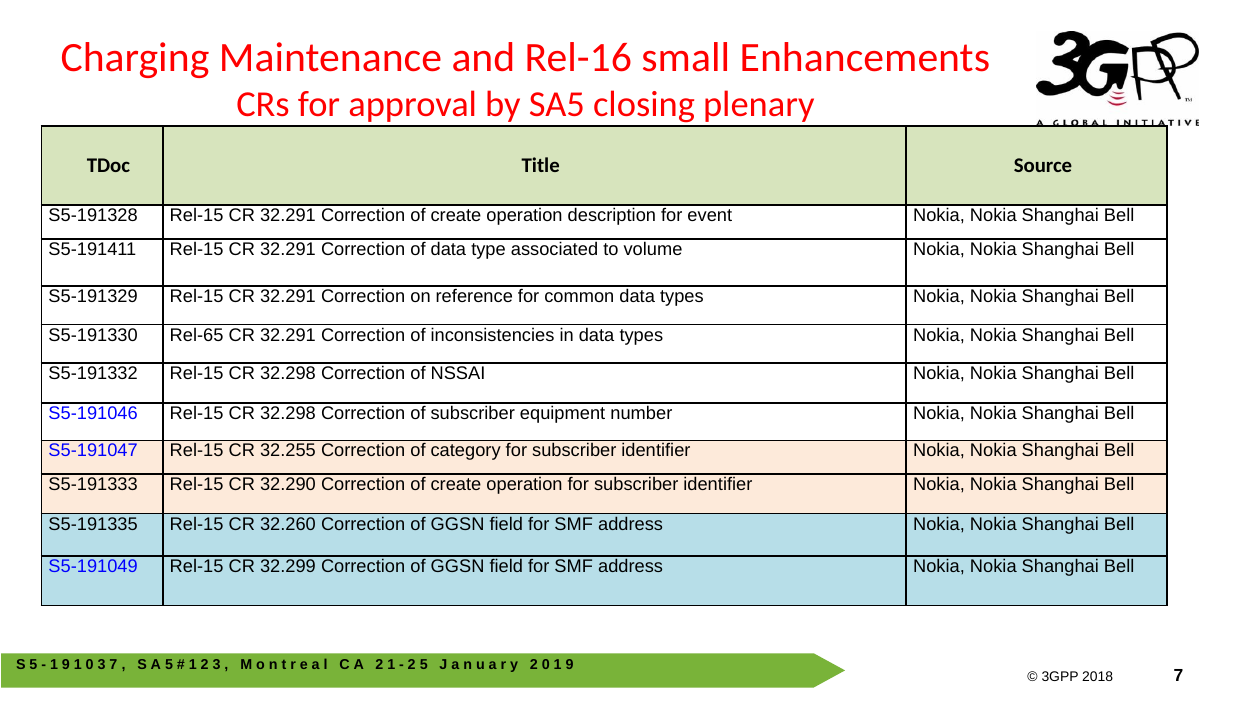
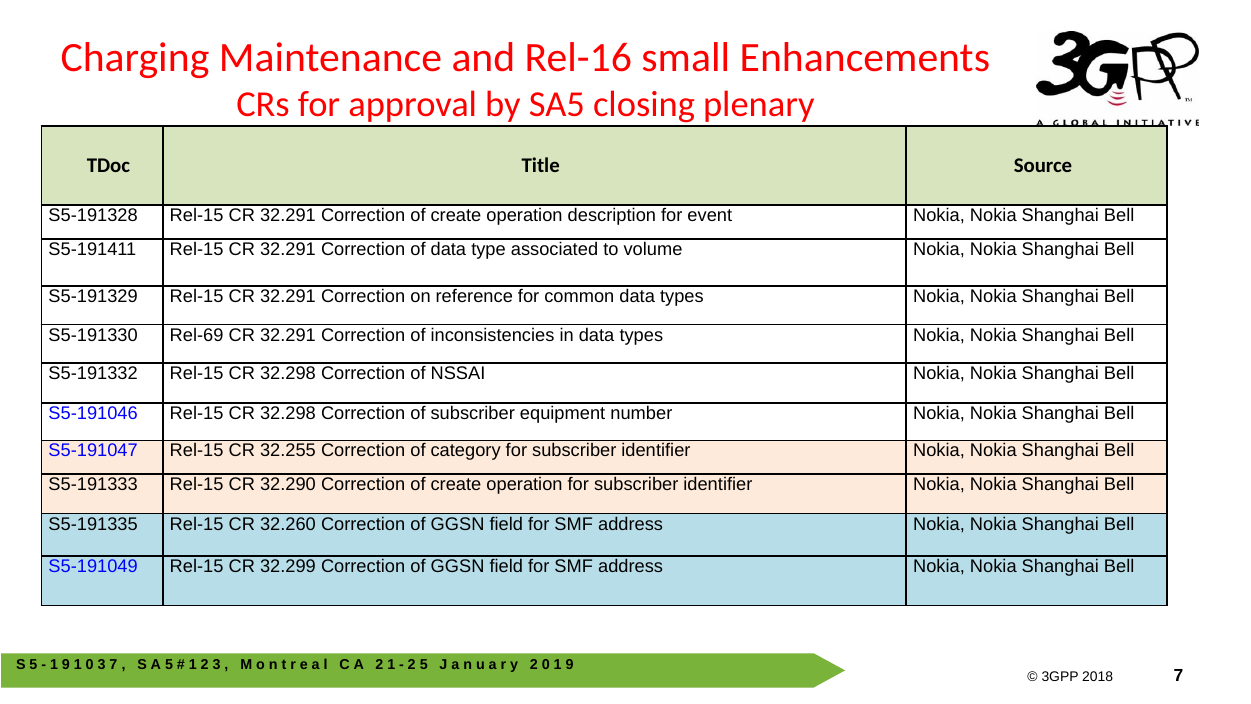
Rel-65: Rel-65 -> Rel-69
